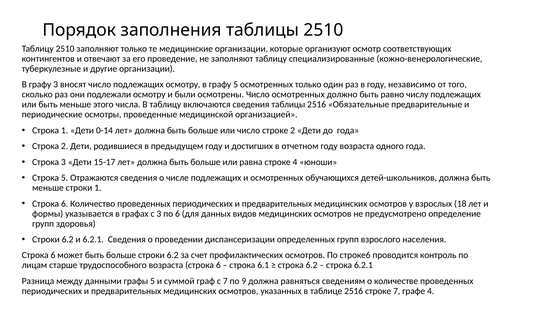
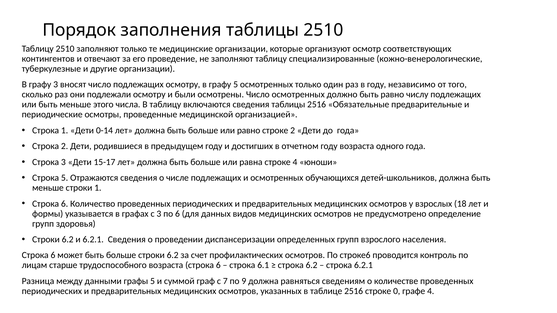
или число: число -> равно
строке 7: 7 -> 0
